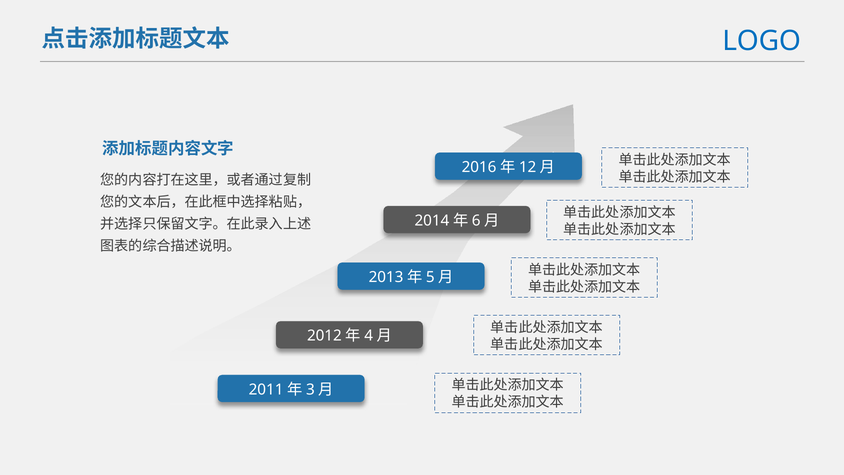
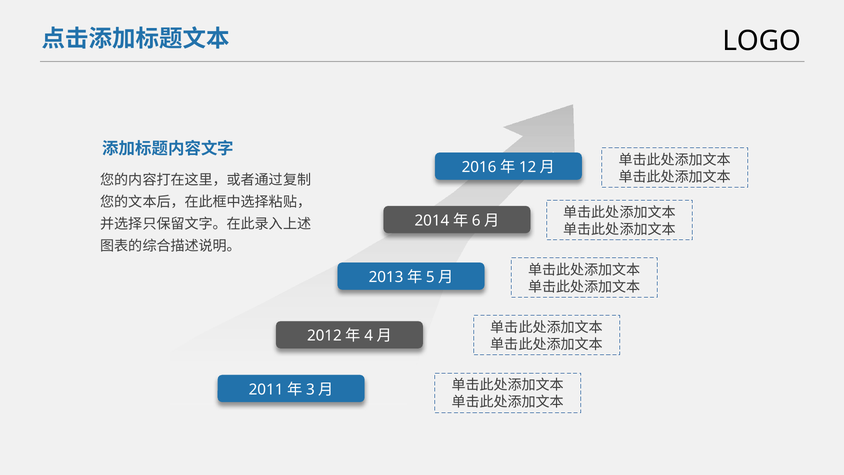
LOGO colour: blue -> black
